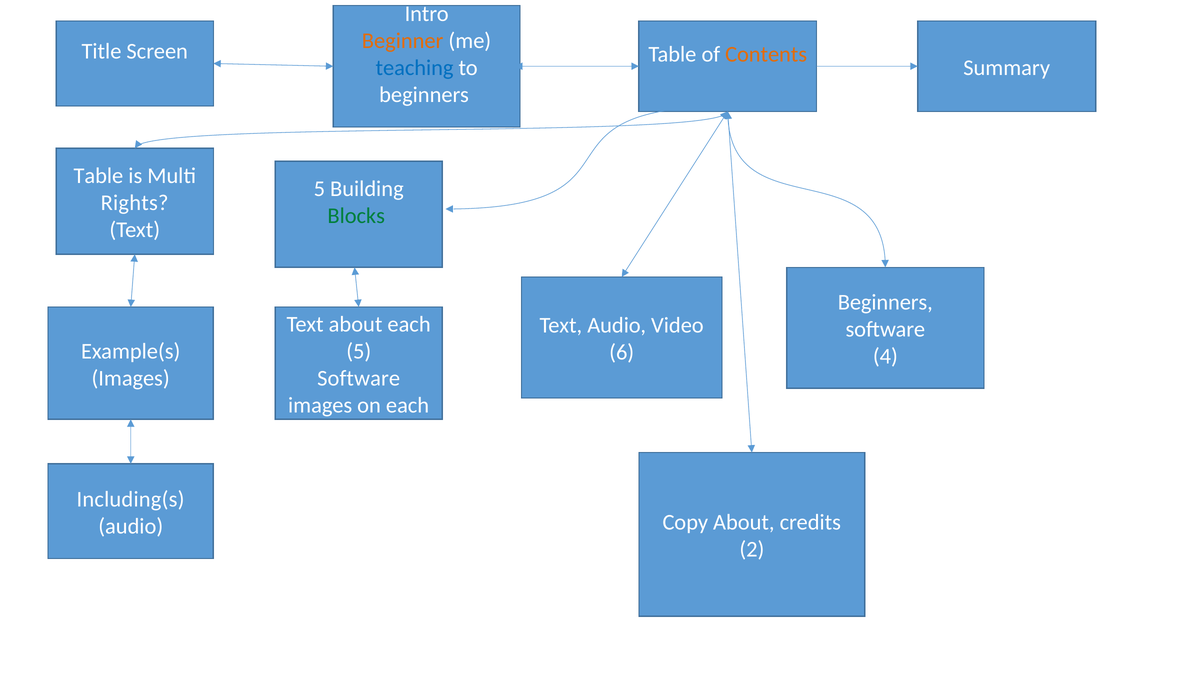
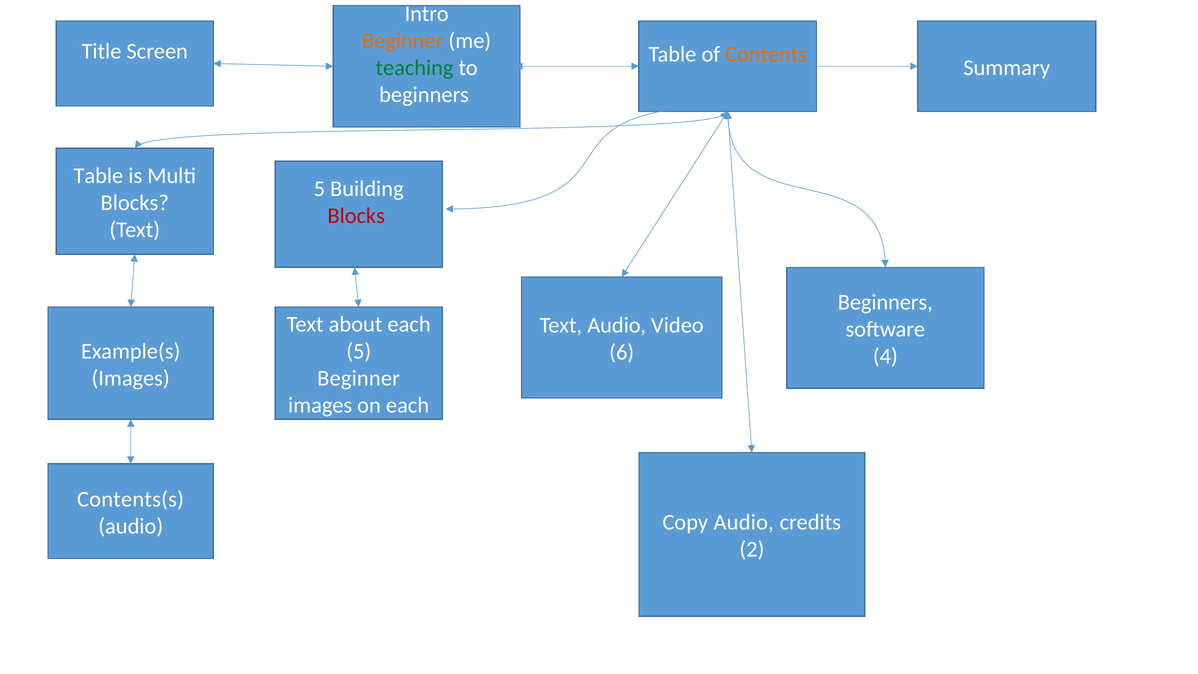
teaching colour: blue -> green
Rights at (135, 203): Rights -> Blocks
Blocks at (356, 216) colour: green -> red
Software at (359, 378): Software -> Beginner
Including(s: Including(s -> Contents(s
Copy About: About -> Audio
